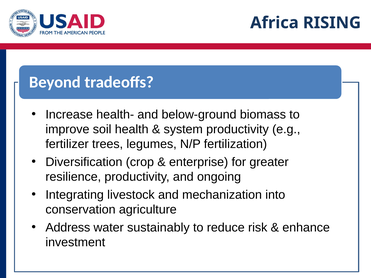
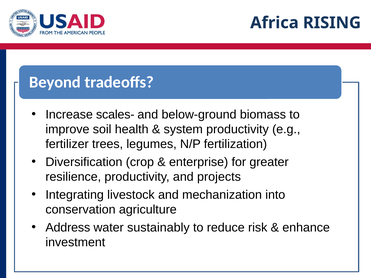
health-: health- -> scales-
ongoing: ongoing -> projects
